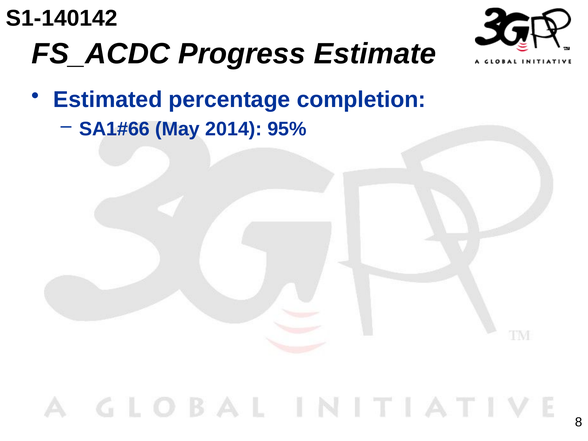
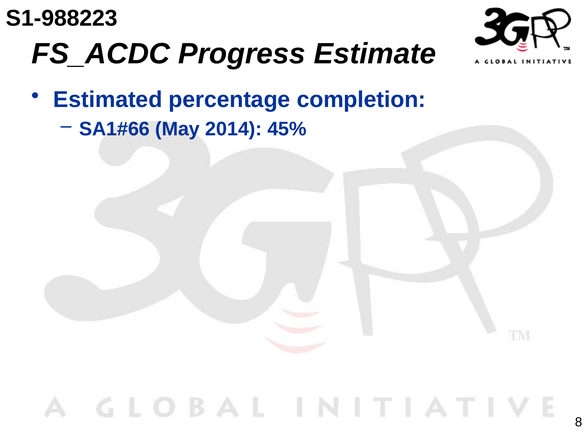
S1-140142: S1-140142 -> S1-988223
95%: 95% -> 45%
